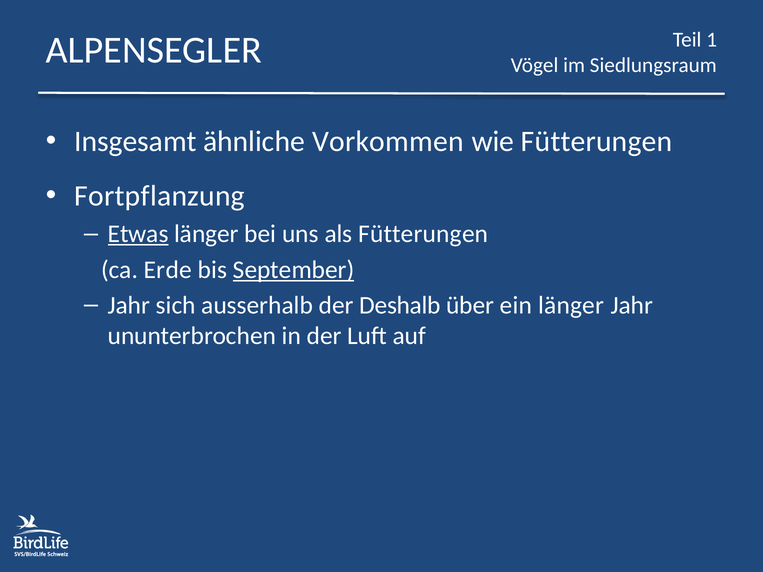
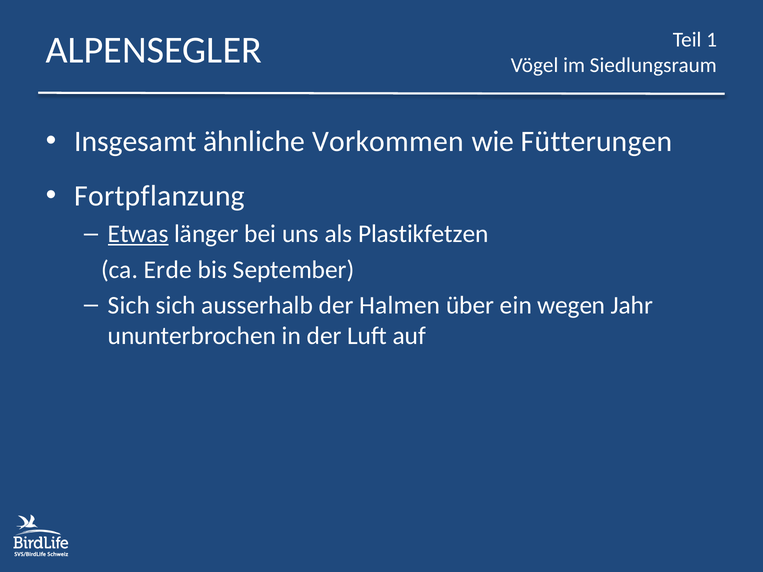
als Fütterungen: Fütterungen -> Plastikfetzen
September underline: present -> none
Jahr at (129, 305): Jahr -> Sich
Deshalb: Deshalb -> Halmen
ein länger: länger -> wegen
